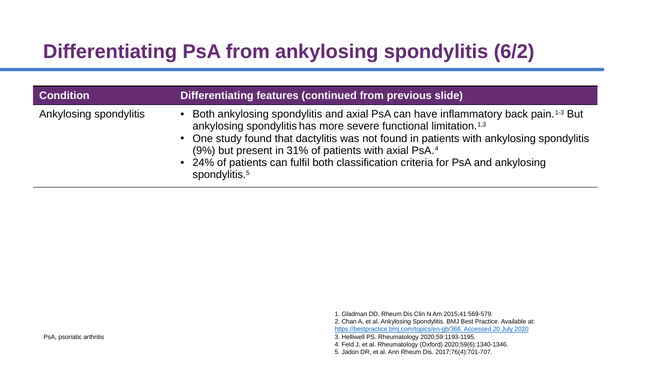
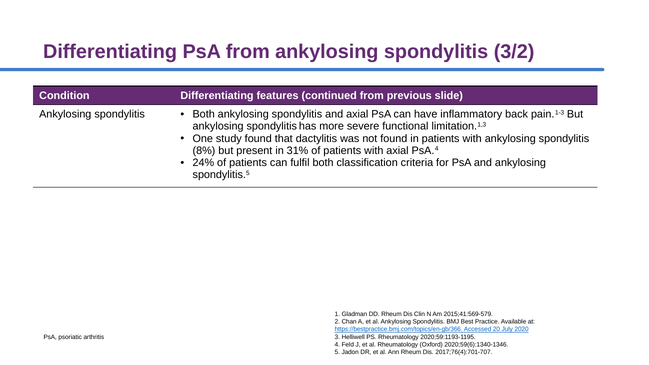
6/2: 6/2 -> 3/2
9%: 9% -> 8%
